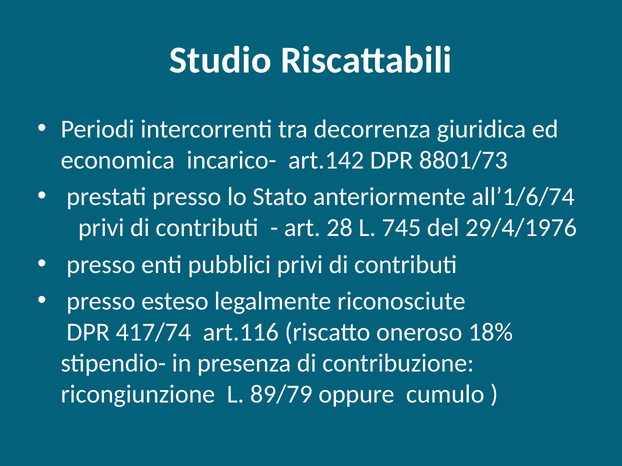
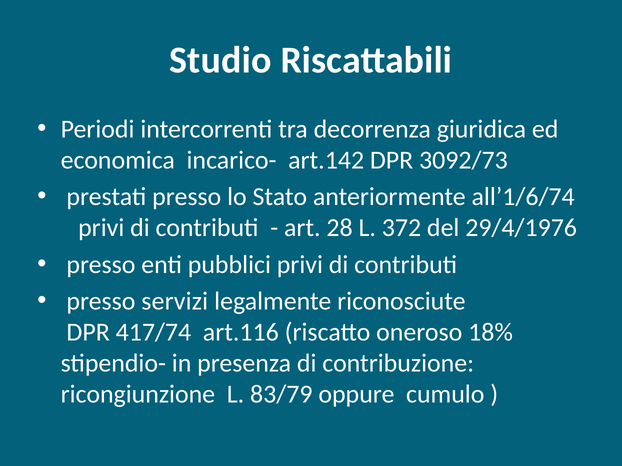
8801/73: 8801/73 -> 3092/73
745: 745 -> 372
esteso: esteso -> servizi
89/79: 89/79 -> 83/79
